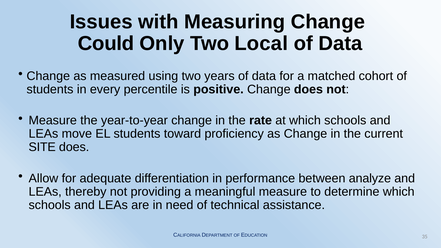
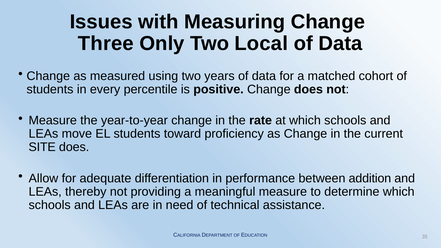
Could: Could -> Three
analyze: analyze -> addition
